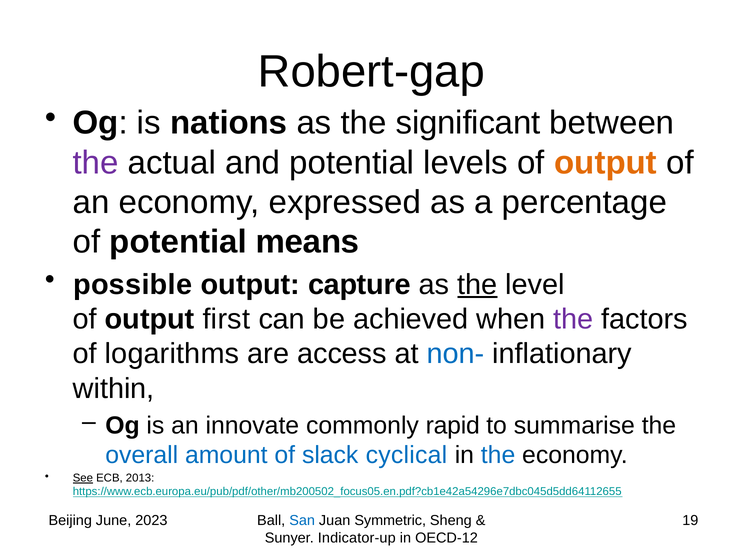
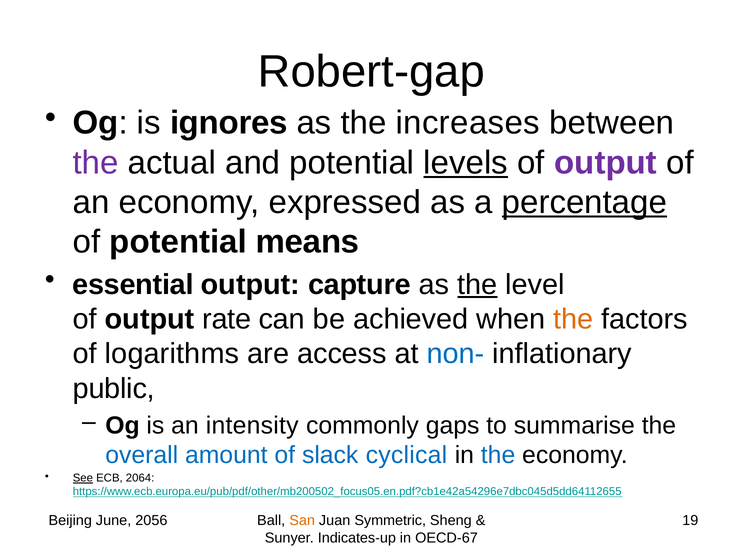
nations: nations -> ignores
significant: significant -> increases
levels underline: none -> present
output at (606, 163) colour: orange -> purple
percentage underline: none -> present
possible: possible -> essential
first: first -> rate
the at (573, 319) colour: purple -> orange
within: within -> public
innovate: innovate -> intensity
rapid: rapid -> gaps
2013: 2013 -> 2064
2023: 2023 -> 2056
San colour: blue -> orange
Indicator-up: Indicator-up -> Indicates-up
OECD-12: OECD-12 -> OECD-67
